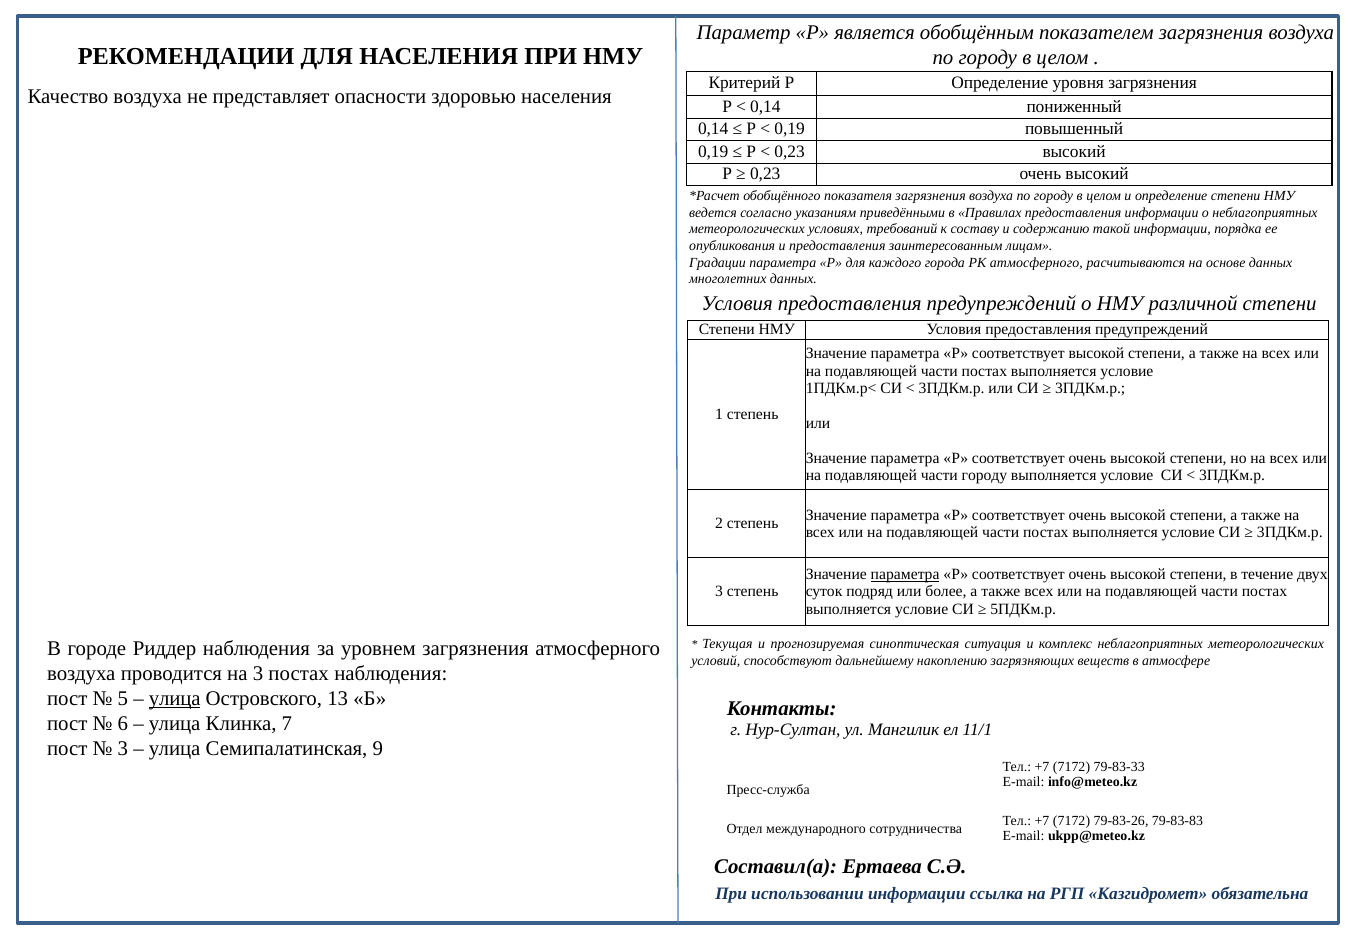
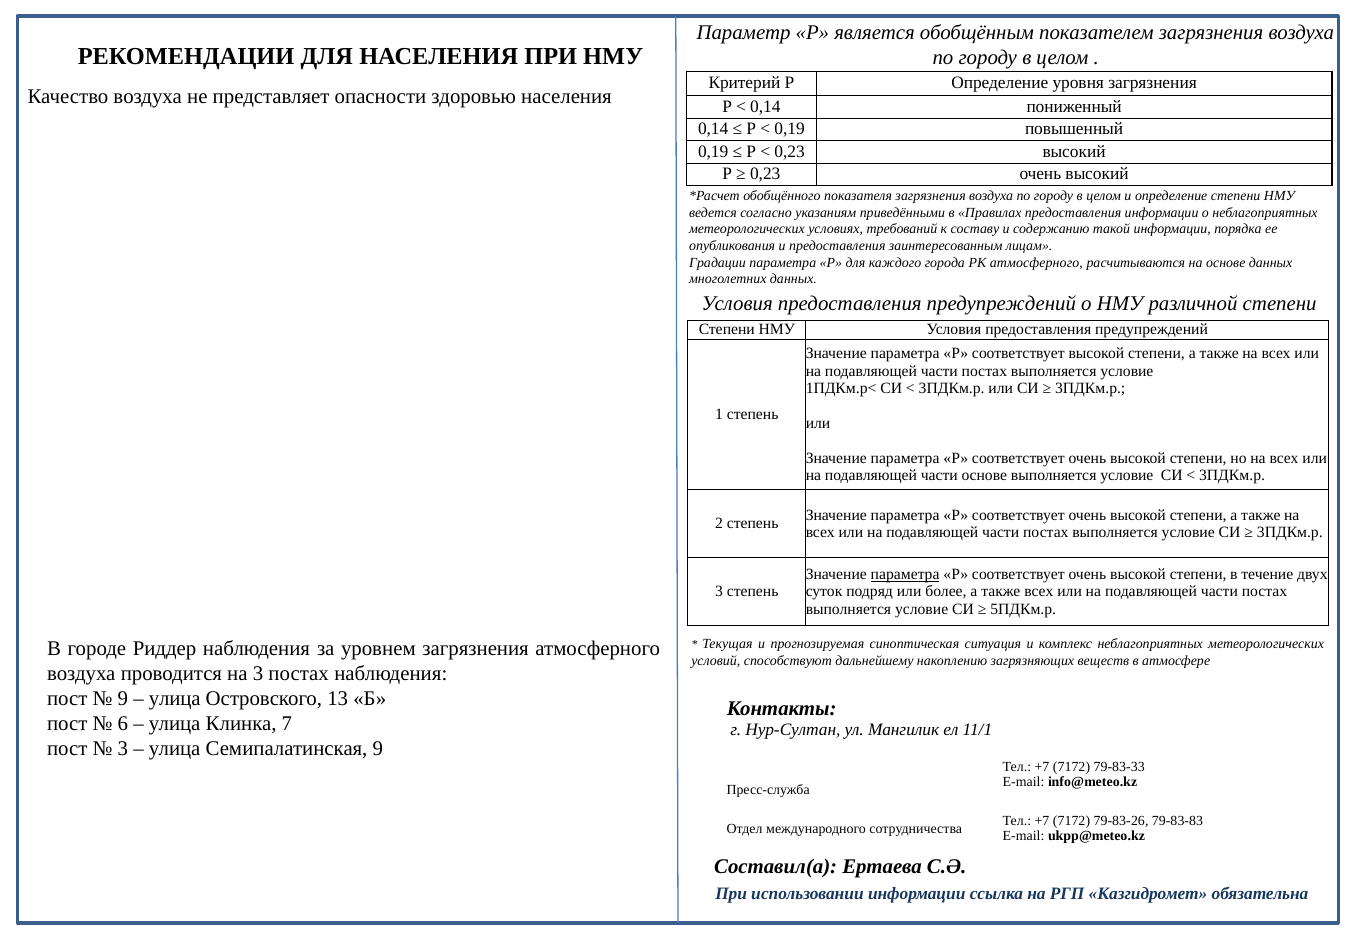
части городу: городу -> основе
5 at (123, 698): 5 -> 9
улица at (175, 698) underline: present -> none
